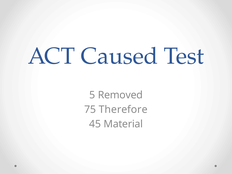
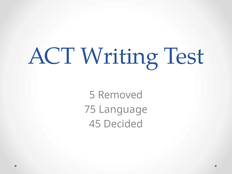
Caused: Caused -> Writing
Therefore: Therefore -> Language
Material: Material -> Decided
